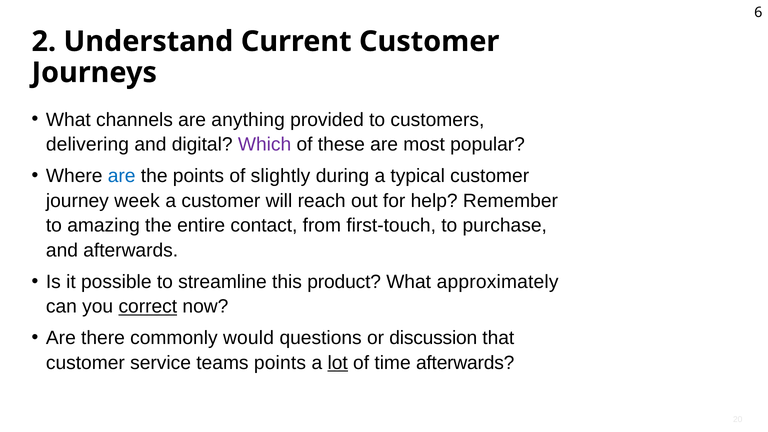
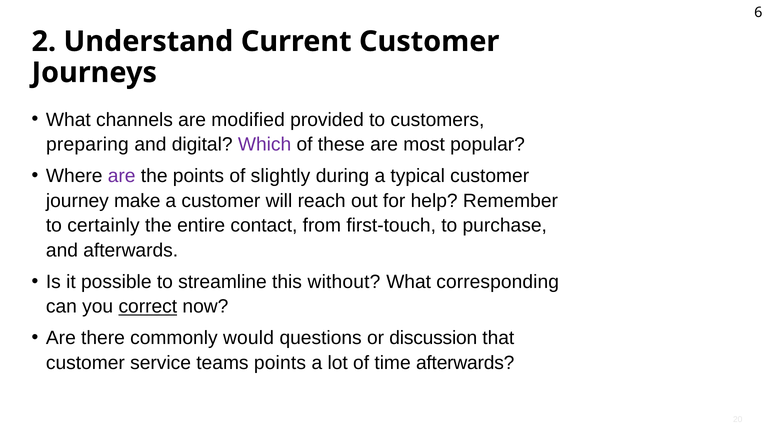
anything: anything -> modified
delivering: delivering -> preparing
are at (122, 176) colour: blue -> purple
week: week -> make
amazing: amazing -> certainly
product: product -> without
approximately: approximately -> corresponding
lot underline: present -> none
